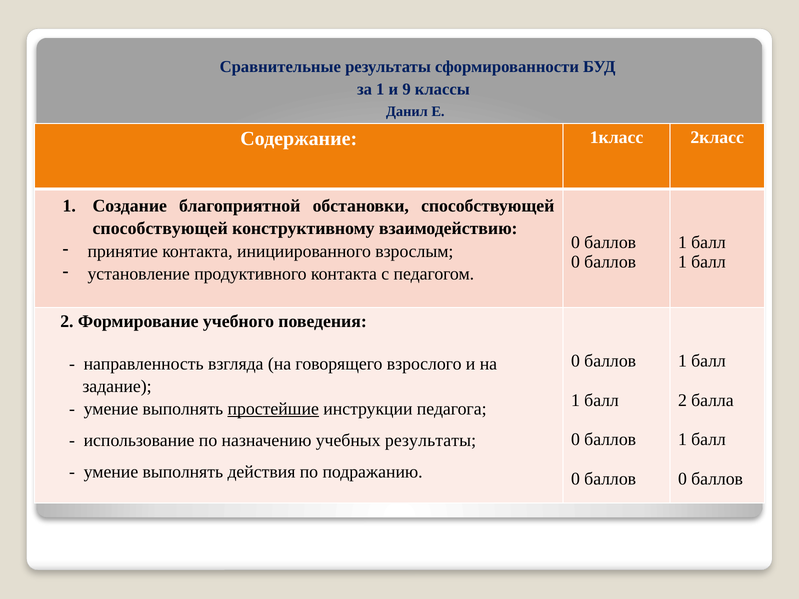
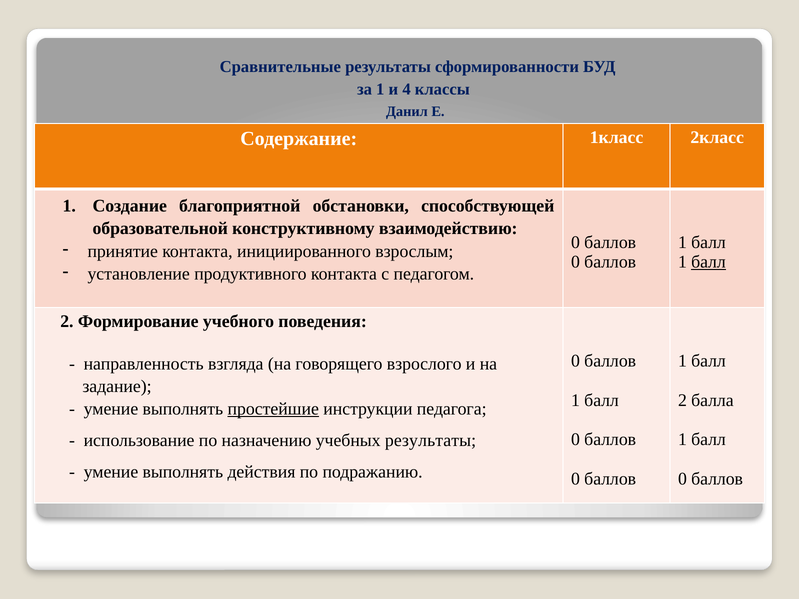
9: 9 -> 4
способствующей at (160, 229): способствующей -> образовательной
балл at (708, 262) underline: none -> present
